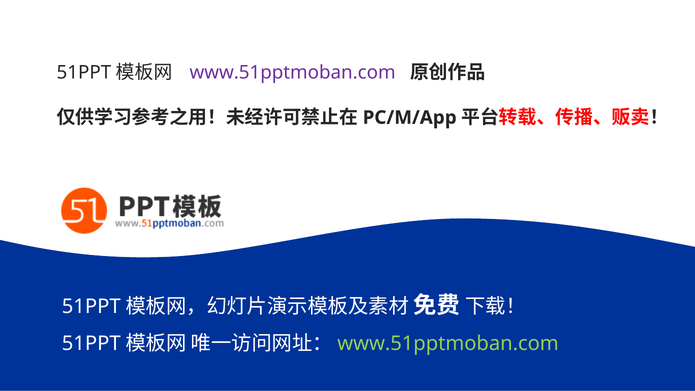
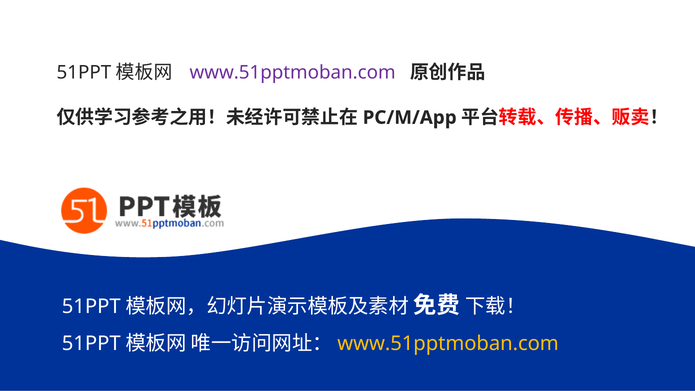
www.51pptmoban.com at (448, 344) colour: light green -> yellow
